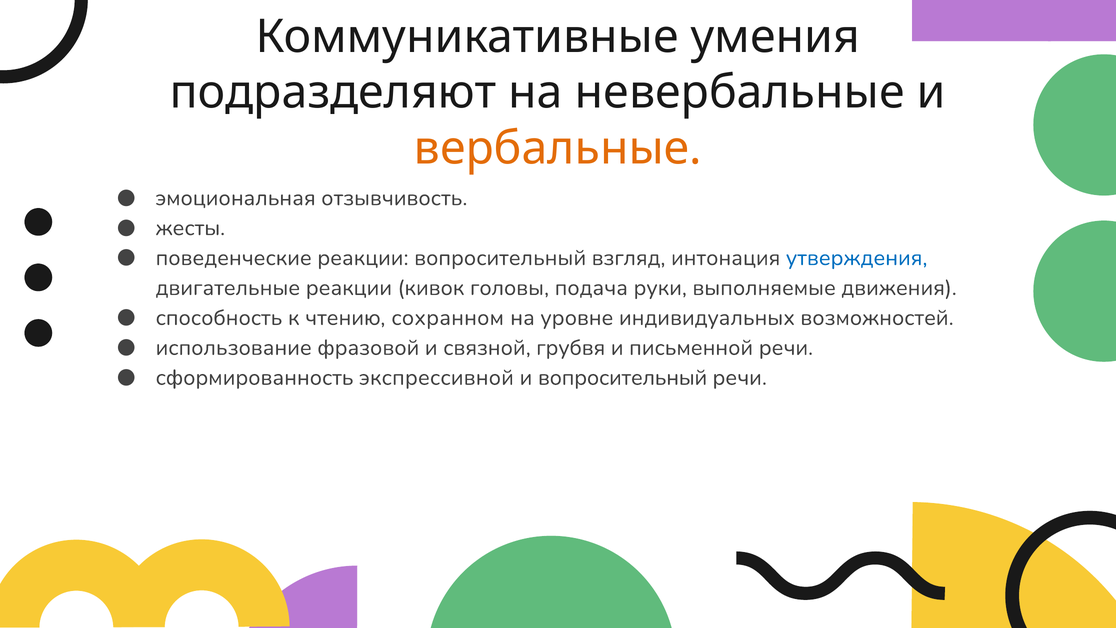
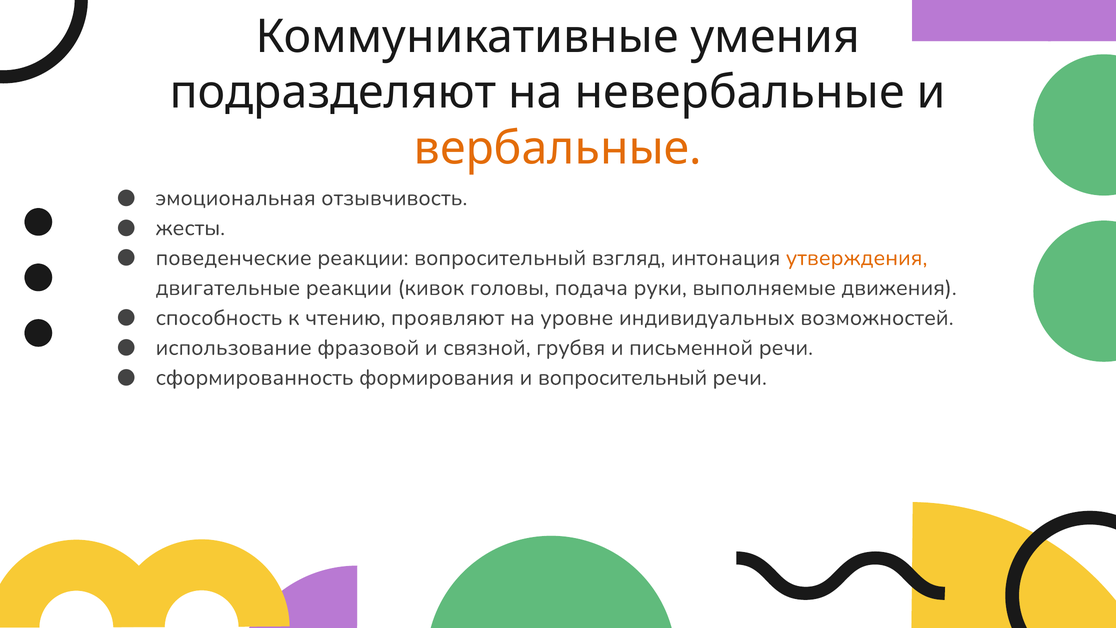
утверждения colour: blue -> orange
сохранном: сохранном -> проявляют
экспрессивной: экспрессивной -> формирования
